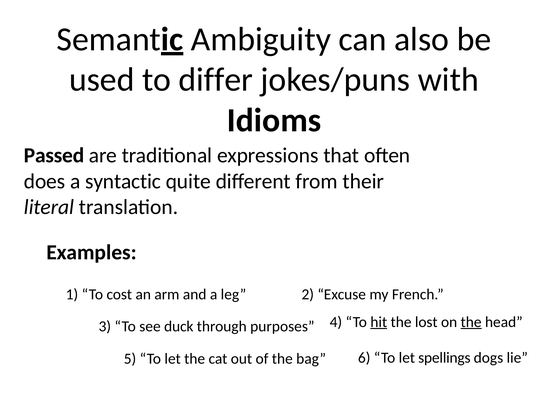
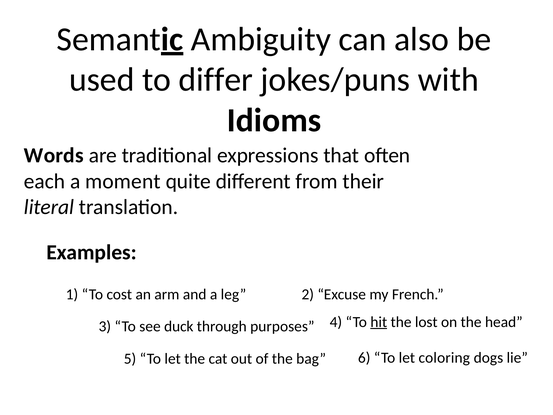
Passed: Passed -> Words
does: does -> each
syntactic: syntactic -> moment
the at (471, 322) underline: present -> none
spellings: spellings -> coloring
